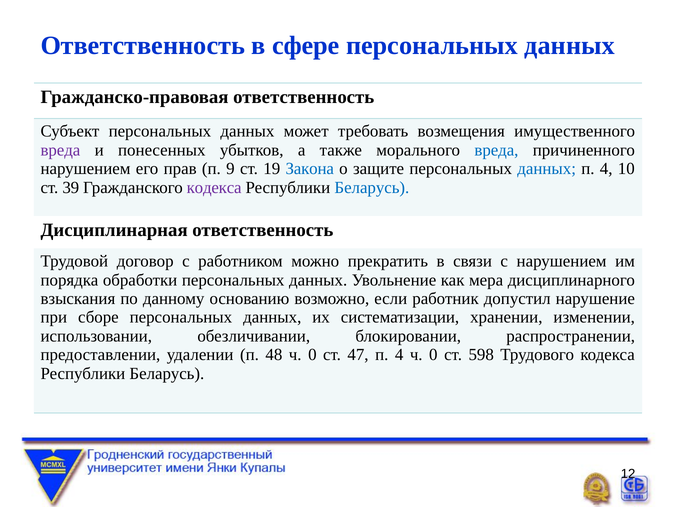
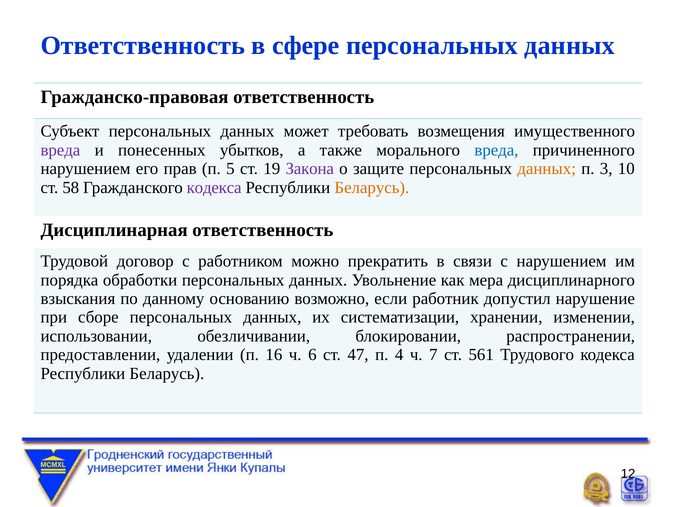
9: 9 -> 5
Закона colour: blue -> purple
данных at (547, 169) colour: blue -> orange
4 at (606, 169): 4 -> 3
39: 39 -> 58
Беларусь at (372, 188) colour: blue -> orange
48: 48 -> 16
0 at (312, 355): 0 -> 6
4 ч 0: 0 -> 7
598: 598 -> 561
